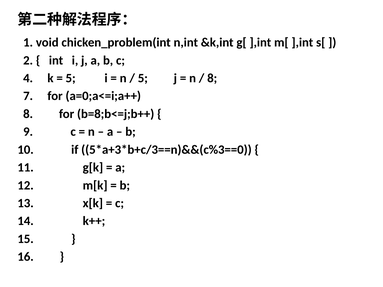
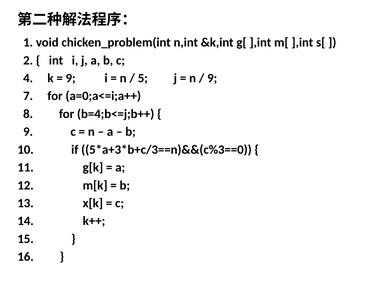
5 at (71, 78): 5 -> 9
8 at (212, 78): 8 -> 9
b=8;b<=j;b++: b=8;b<=j;b++ -> b=4;b<=j;b++
